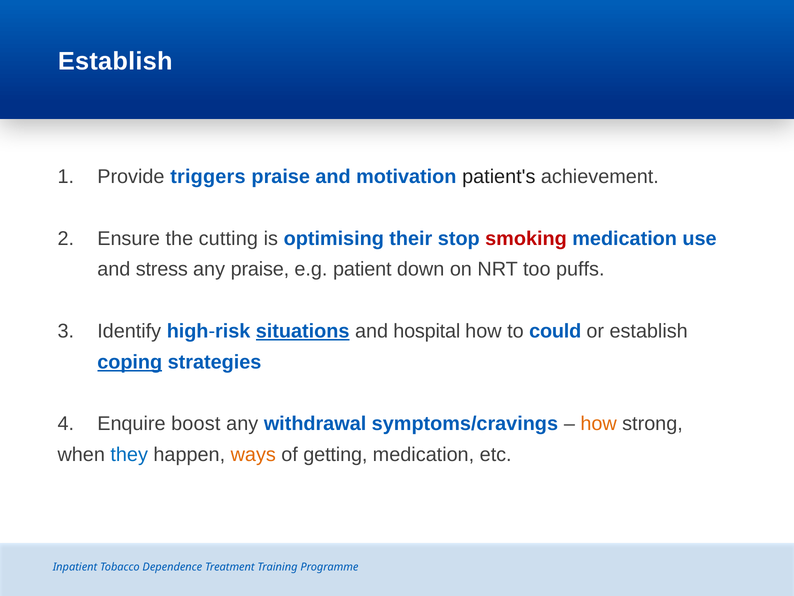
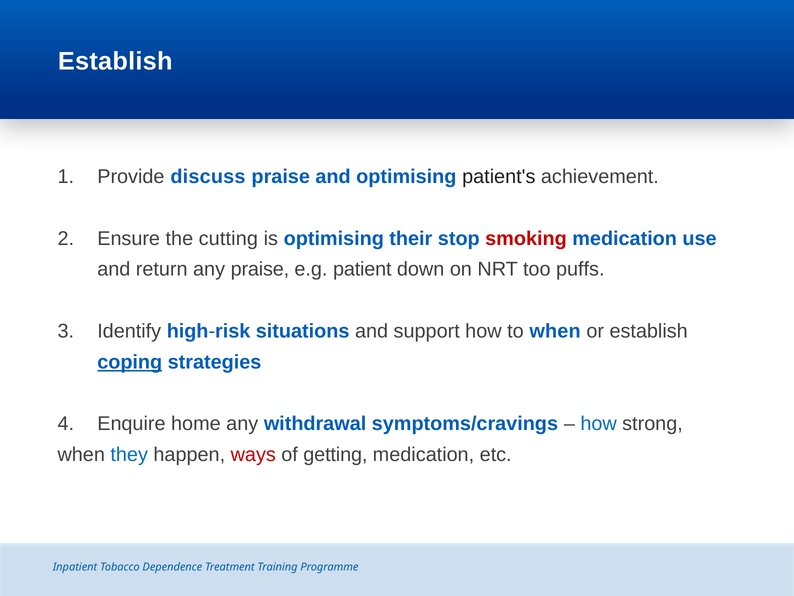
triggers: triggers -> discuss
and motivation: motivation -> optimising
stress: stress -> return
situations underline: present -> none
hospital: hospital -> support
to could: could -> when
boost: boost -> home
how at (599, 424) colour: orange -> blue
ways colour: orange -> red
